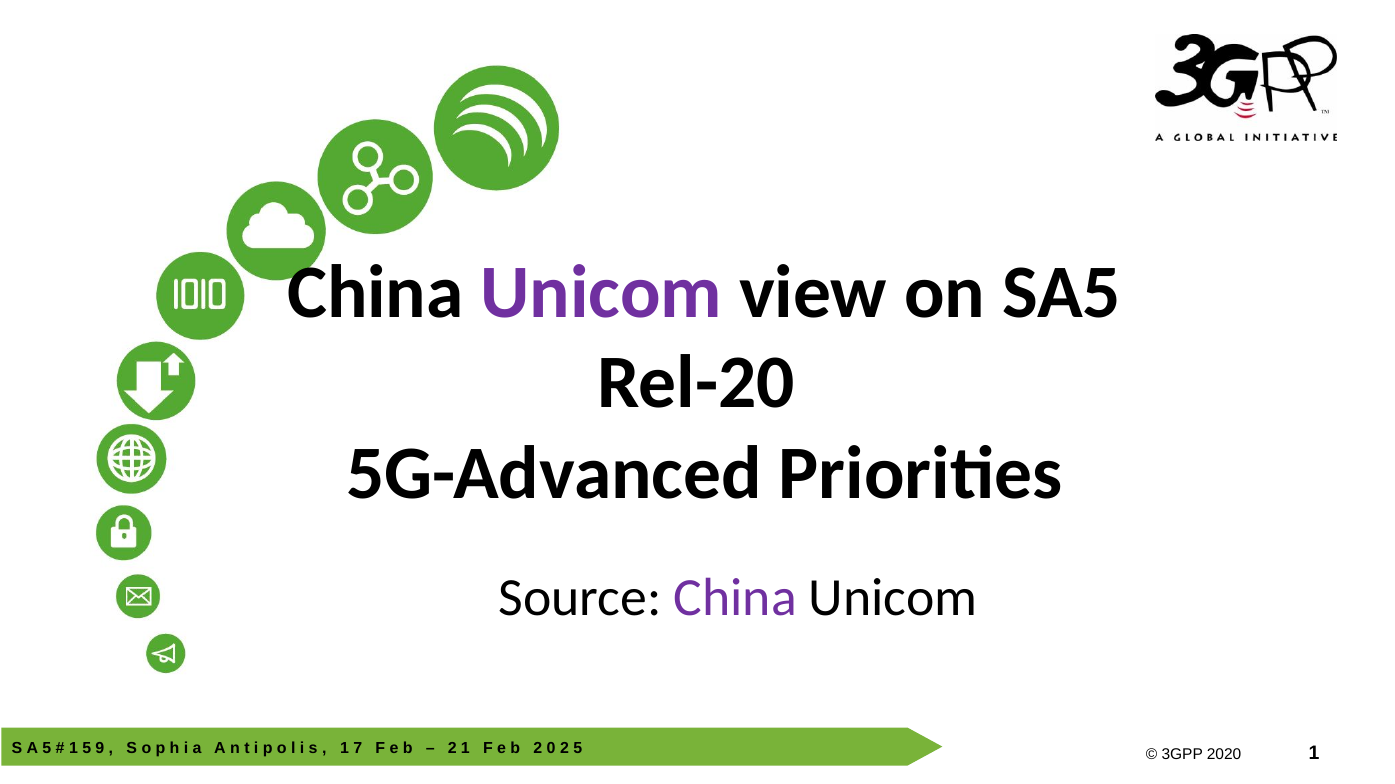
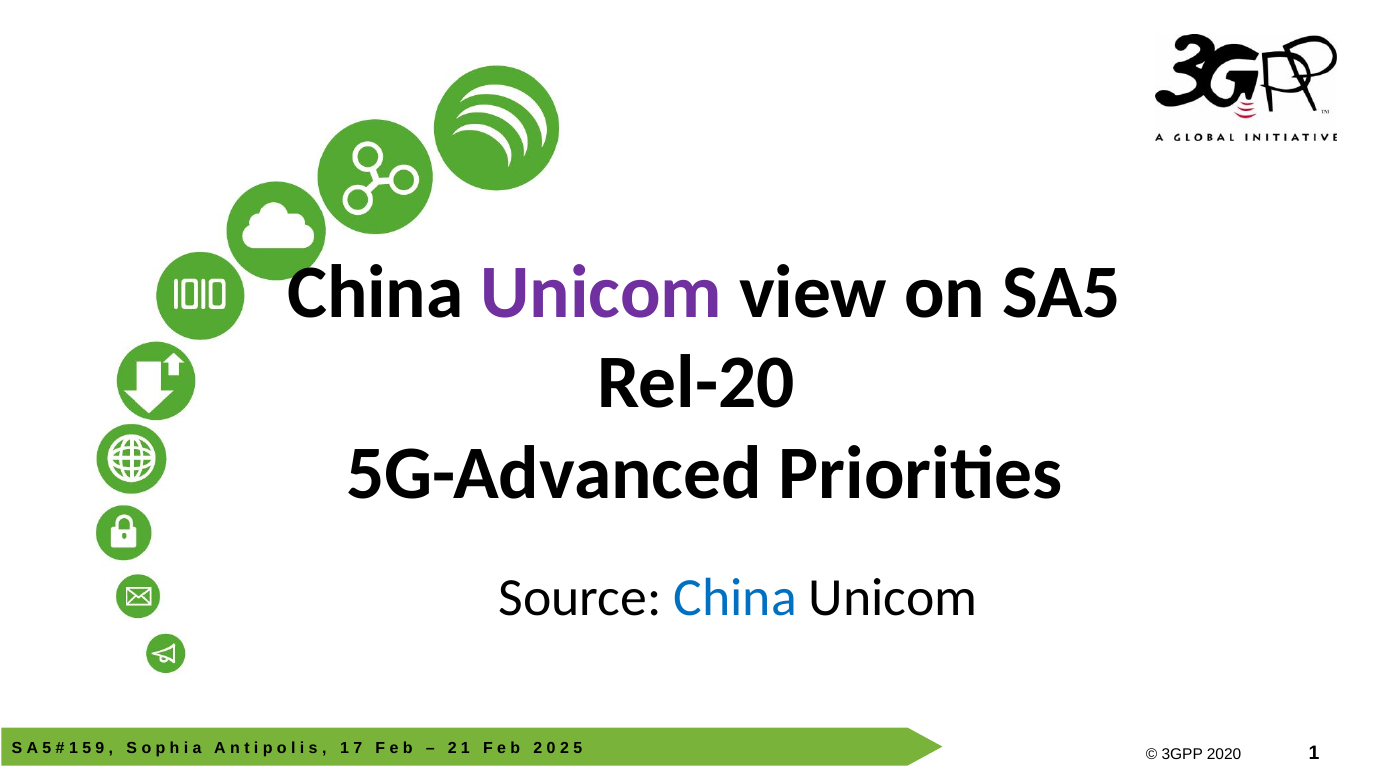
China at (735, 599) colour: purple -> blue
